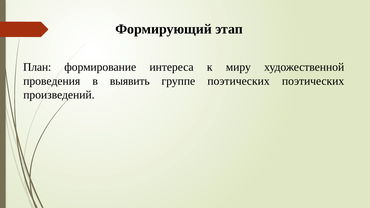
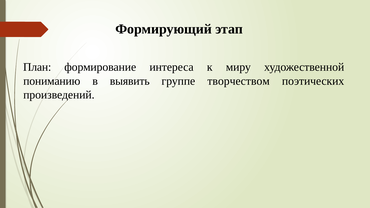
проведения: проведения -> пониманию
группе поэтических: поэтических -> творчеством
